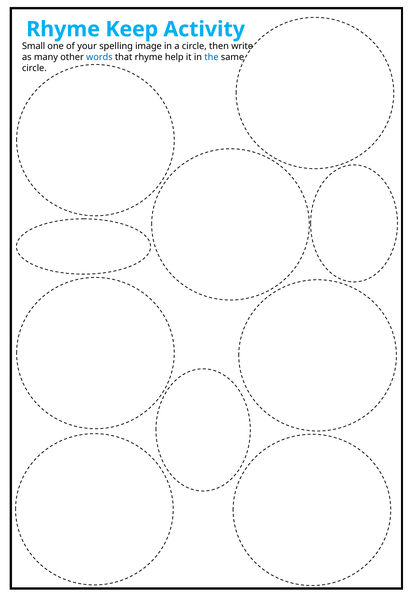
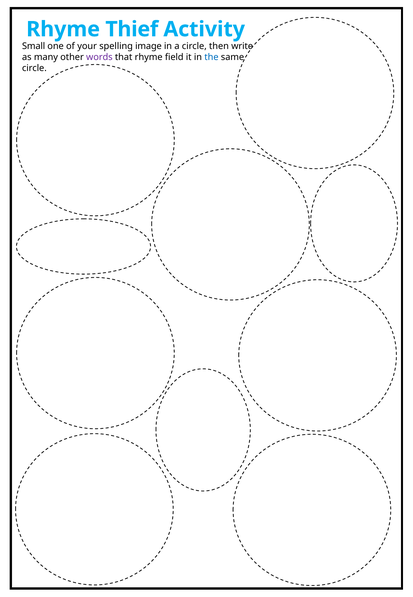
Keep: Keep -> Thief
words colour: blue -> purple
help: help -> field
